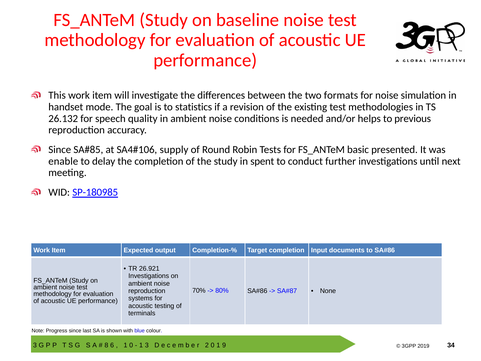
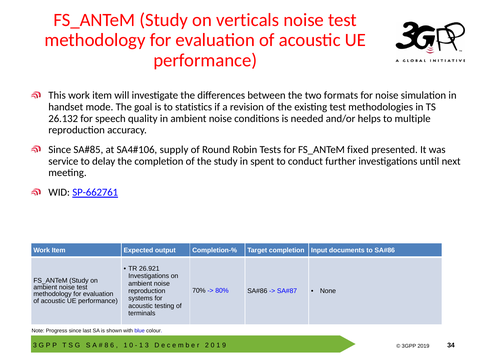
baseline: baseline -> verticals
previous: previous -> multiple
basic: basic -> fixed
enable: enable -> service
SP-180985: SP-180985 -> SP-662761
